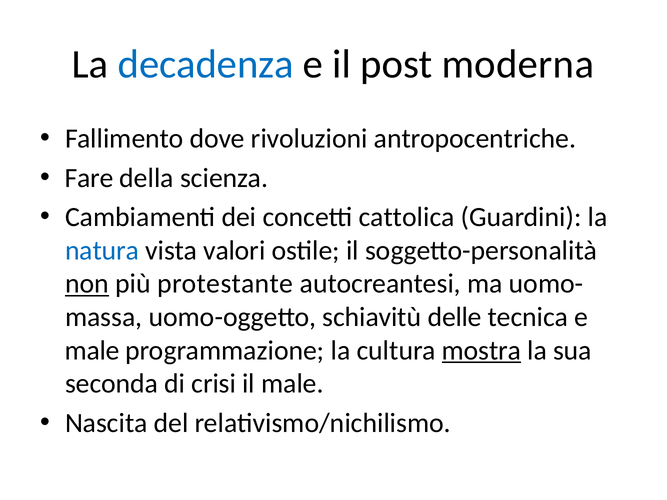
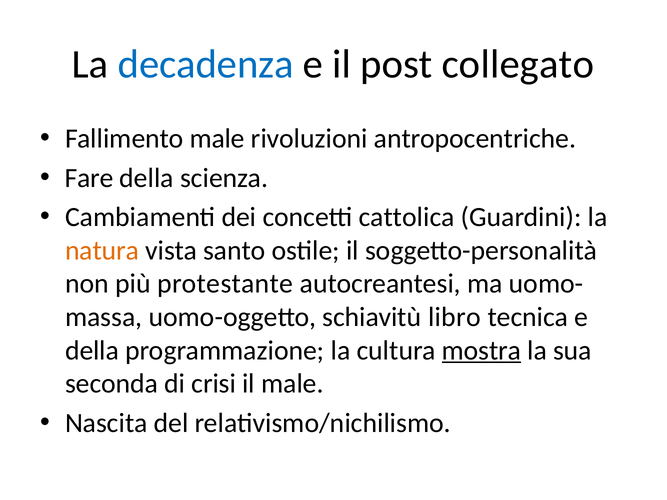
moderna: moderna -> collegato
Fallimento dove: dove -> male
natura colour: blue -> orange
valori: valori -> santo
non underline: present -> none
delle: delle -> libro
male at (92, 351): male -> della
